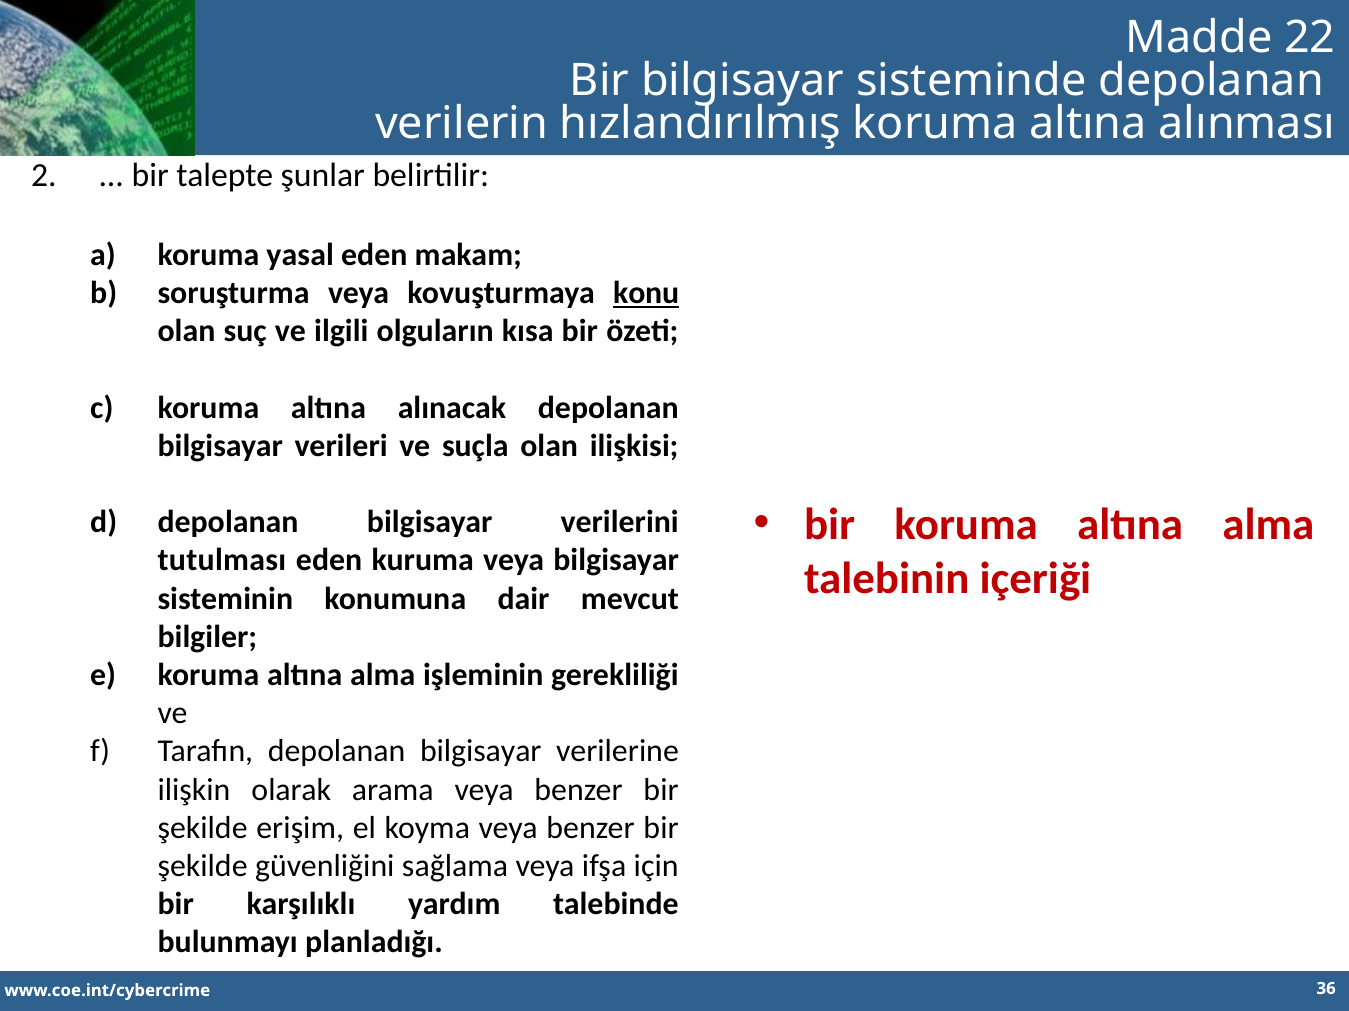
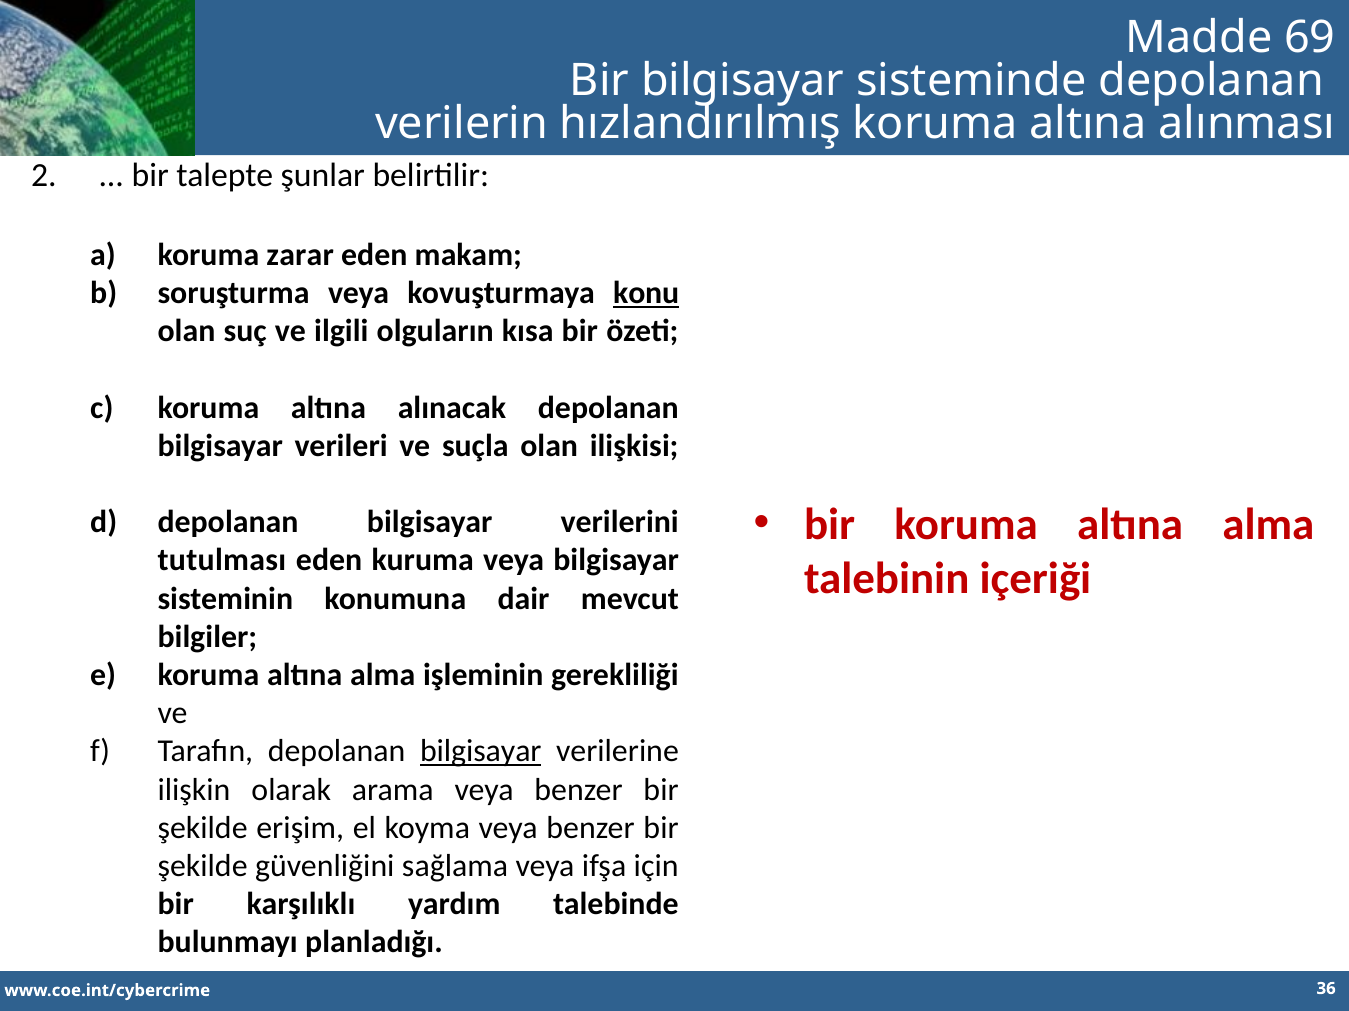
22: 22 -> 69
yasal: yasal -> zarar
bilgisayar at (481, 752) underline: none -> present
